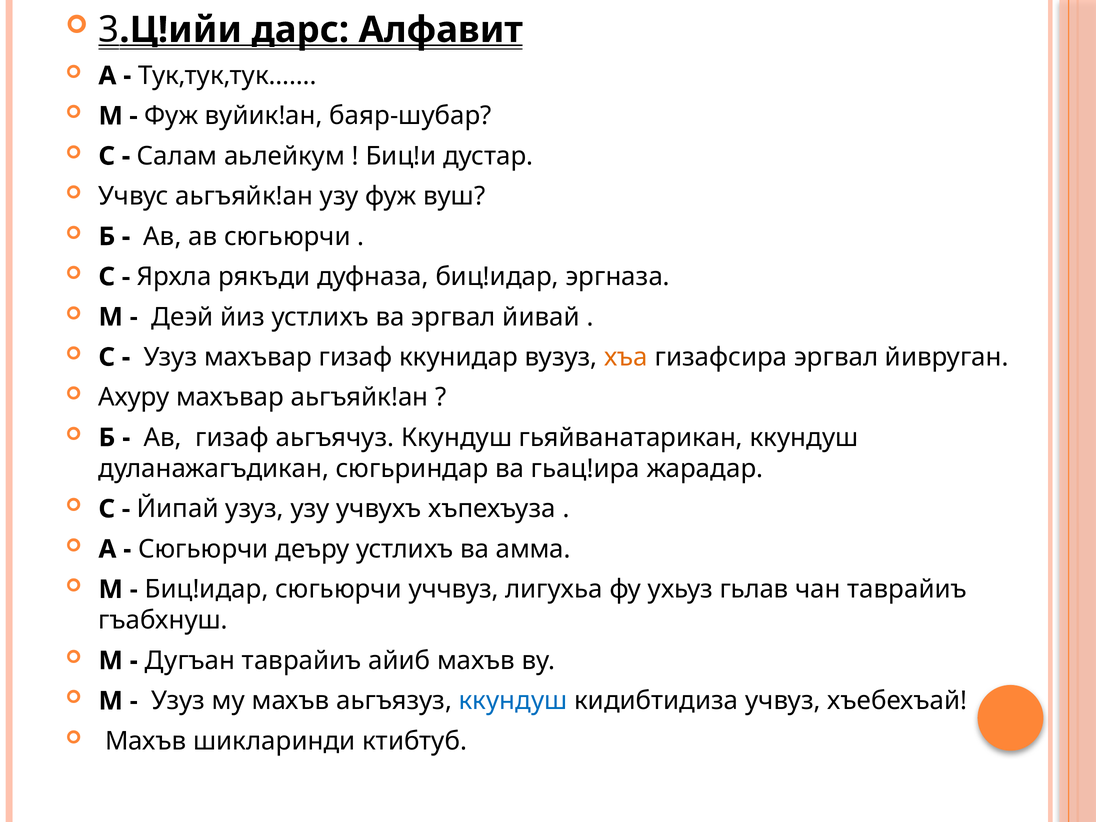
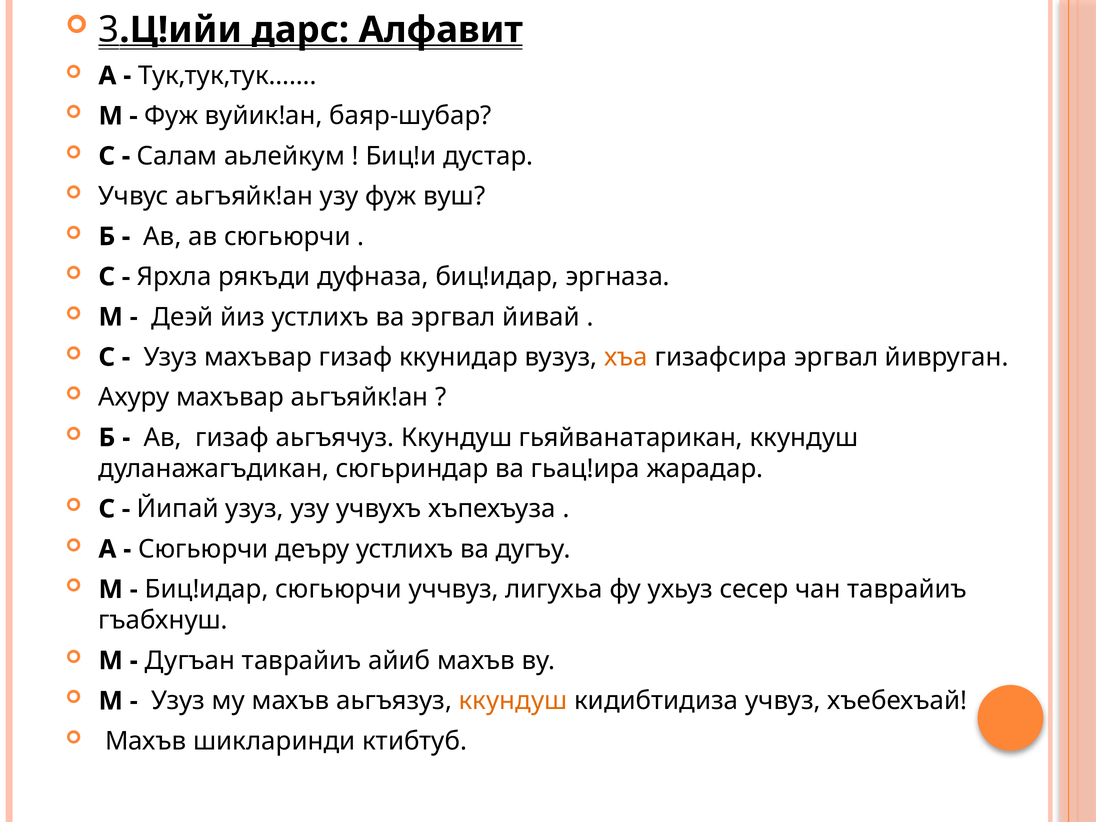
амма: амма -> дугъу
гьлав: гьлав -> сесер
ккундуш at (513, 701) colour: blue -> orange
